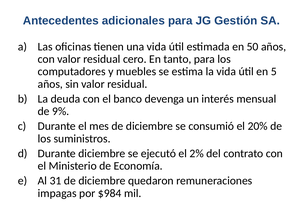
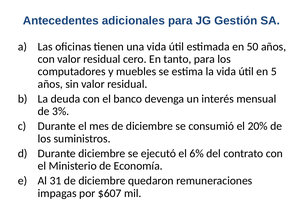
9%: 9% -> 3%
2%: 2% -> 6%
$984: $984 -> $607
